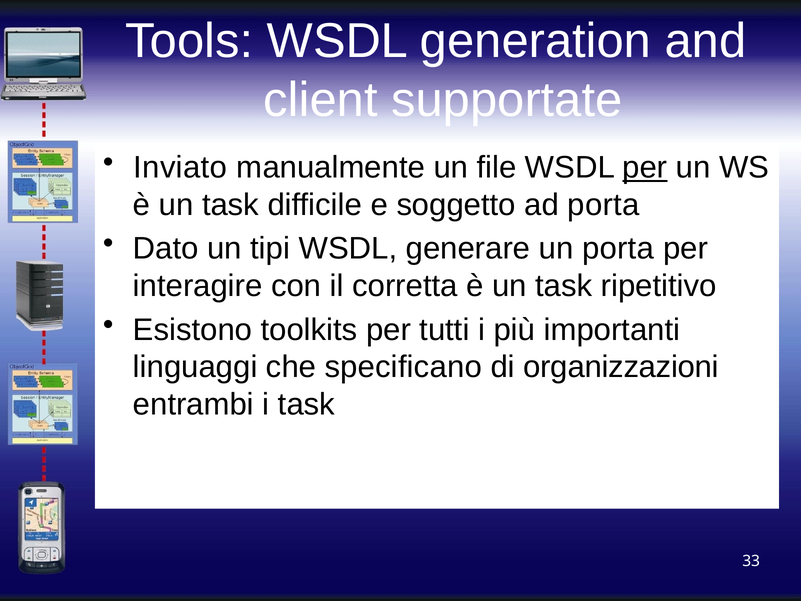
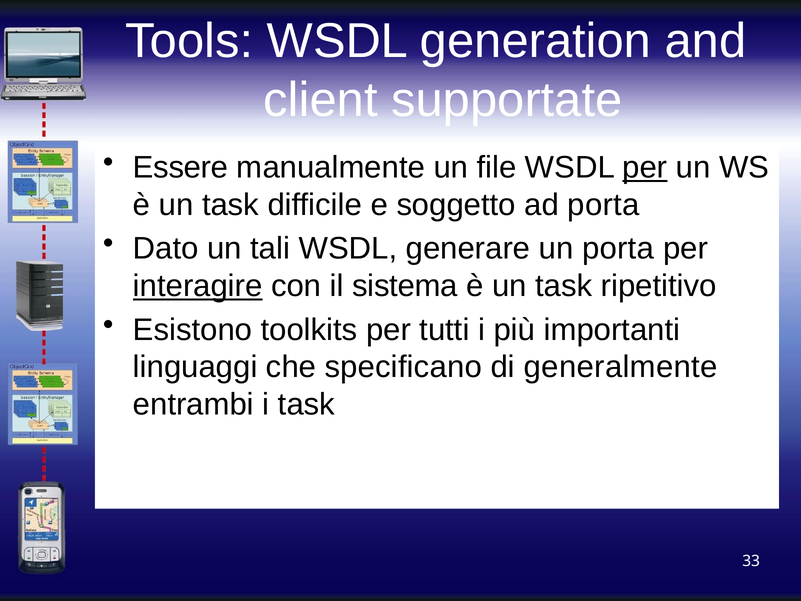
Inviato: Inviato -> Essere
tipi: tipi -> tali
interagire underline: none -> present
corretta: corretta -> sistema
organizzazioni: organizzazioni -> generalmente
